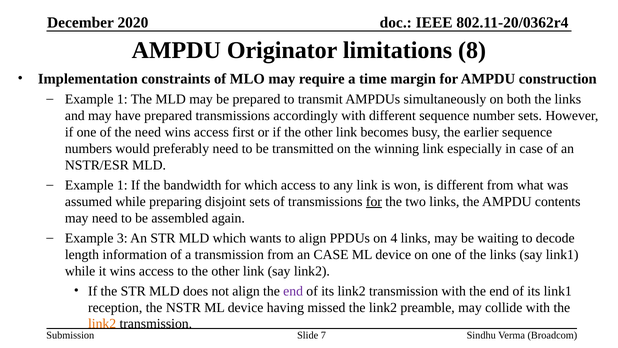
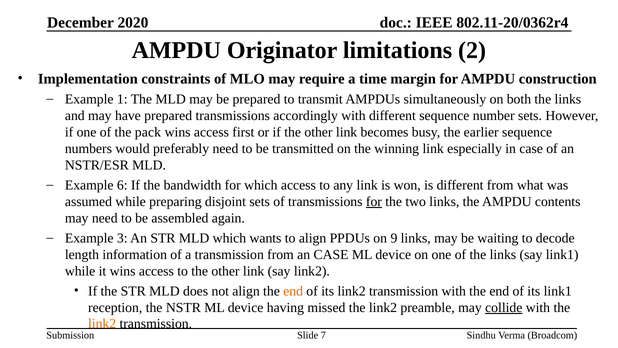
8: 8 -> 2
the need: need -> pack
1 at (122, 185): 1 -> 6
4: 4 -> 9
end at (293, 291) colour: purple -> orange
collide underline: none -> present
